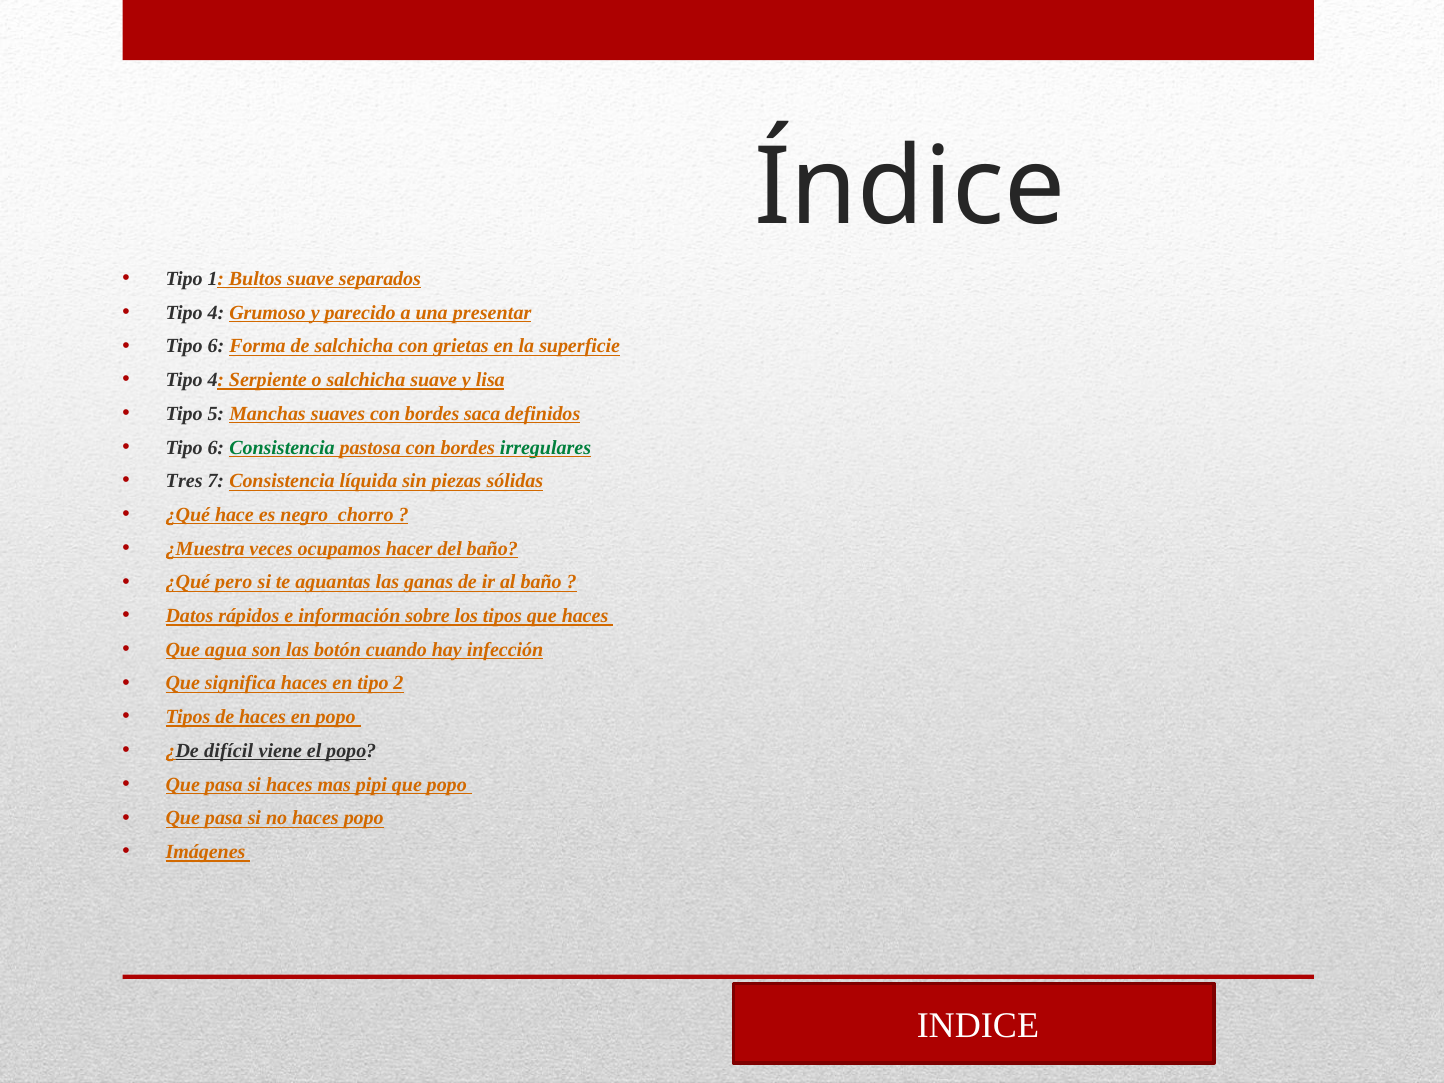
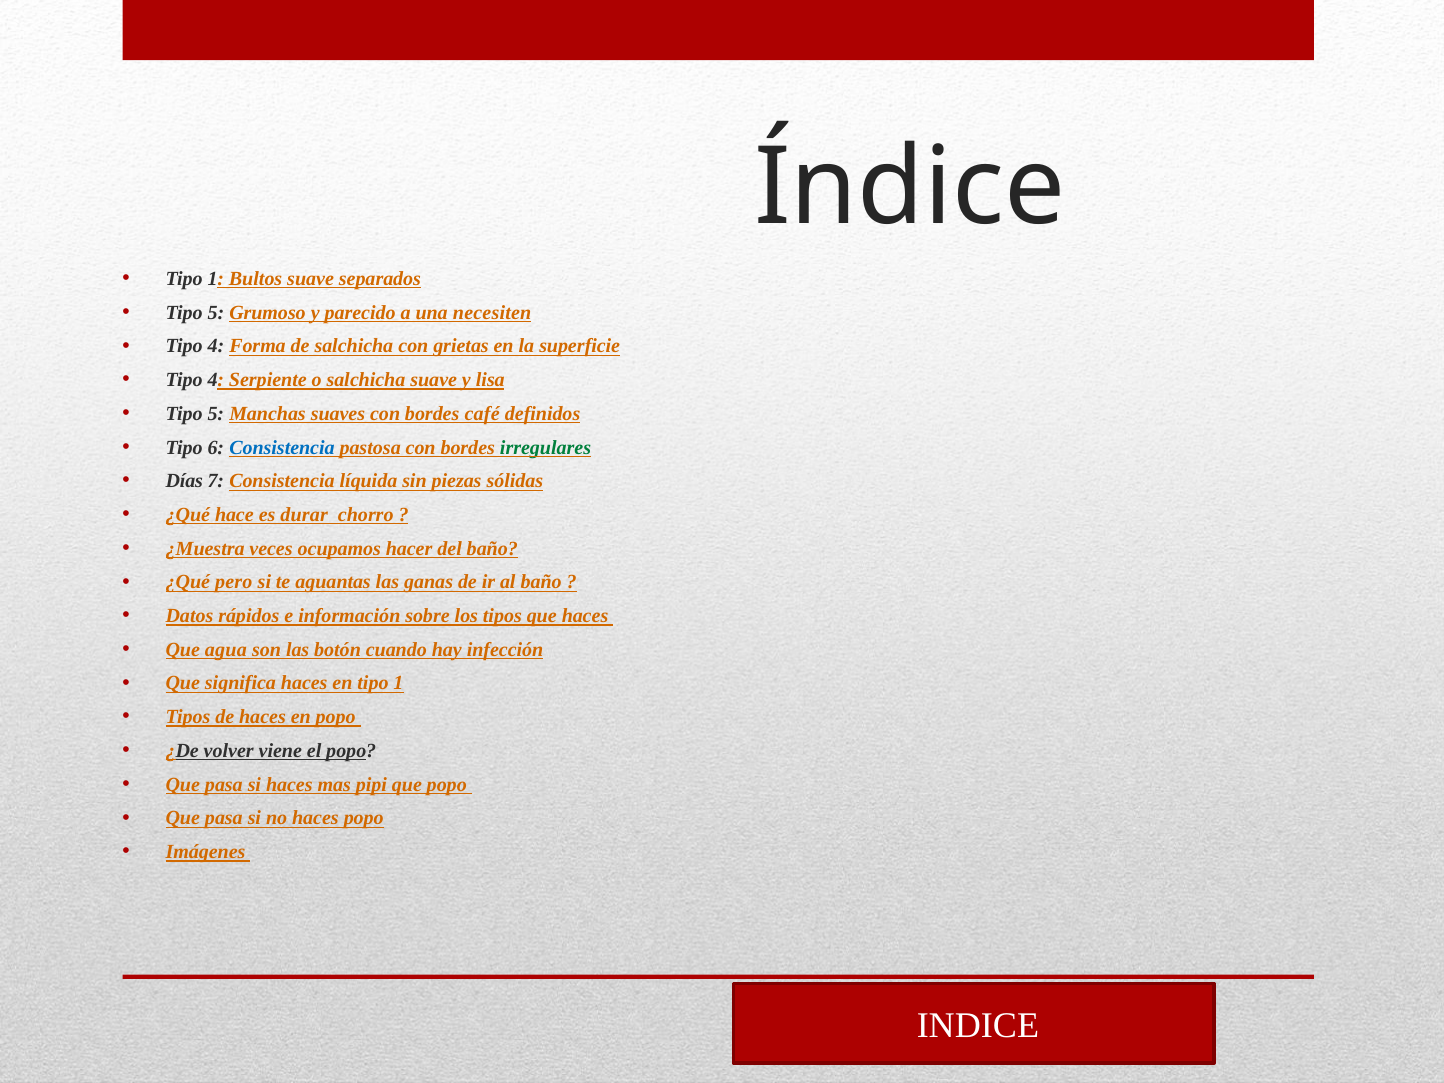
4 at (216, 313): 4 -> 5
presentar: presentar -> necesiten
6 at (216, 346): 6 -> 4
saca: saca -> café
Consistencia at (282, 447) colour: green -> blue
Tres: Tres -> Días
negro: negro -> durar
en tipo 2: 2 -> 1
difícil: difícil -> volver
